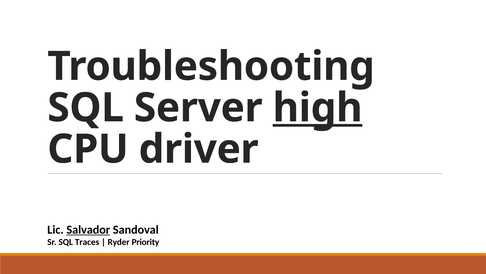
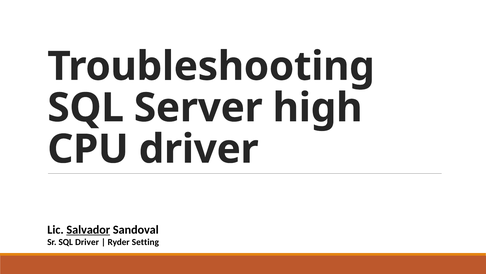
high underline: present -> none
SQL Traces: Traces -> Driver
Priority: Priority -> Setting
